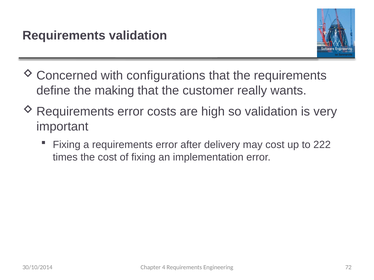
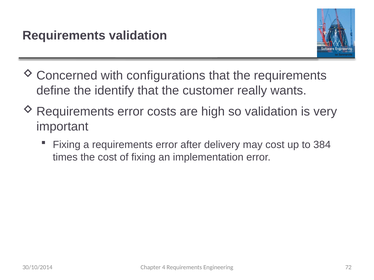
making: making -> identify
222: 222 -> 384
